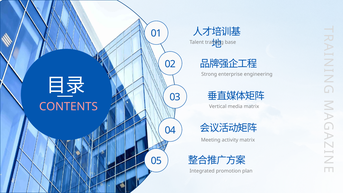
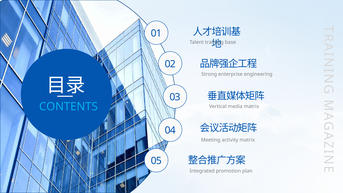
CONTENTS colour: pink -> light blue
